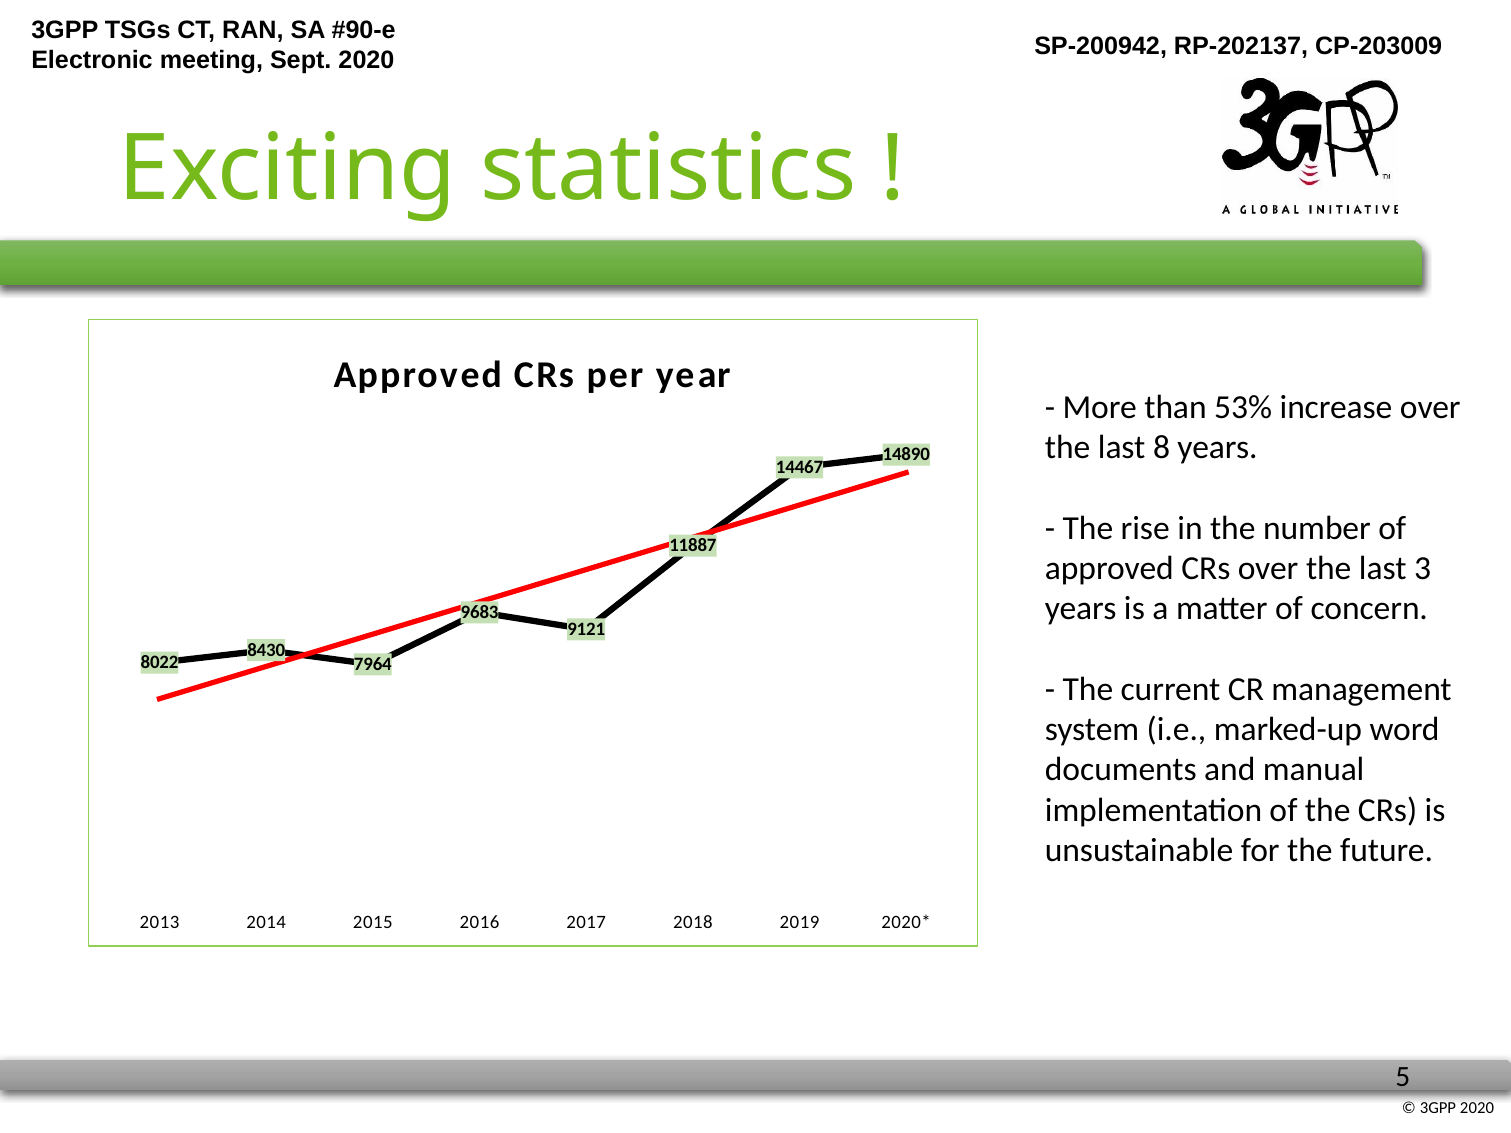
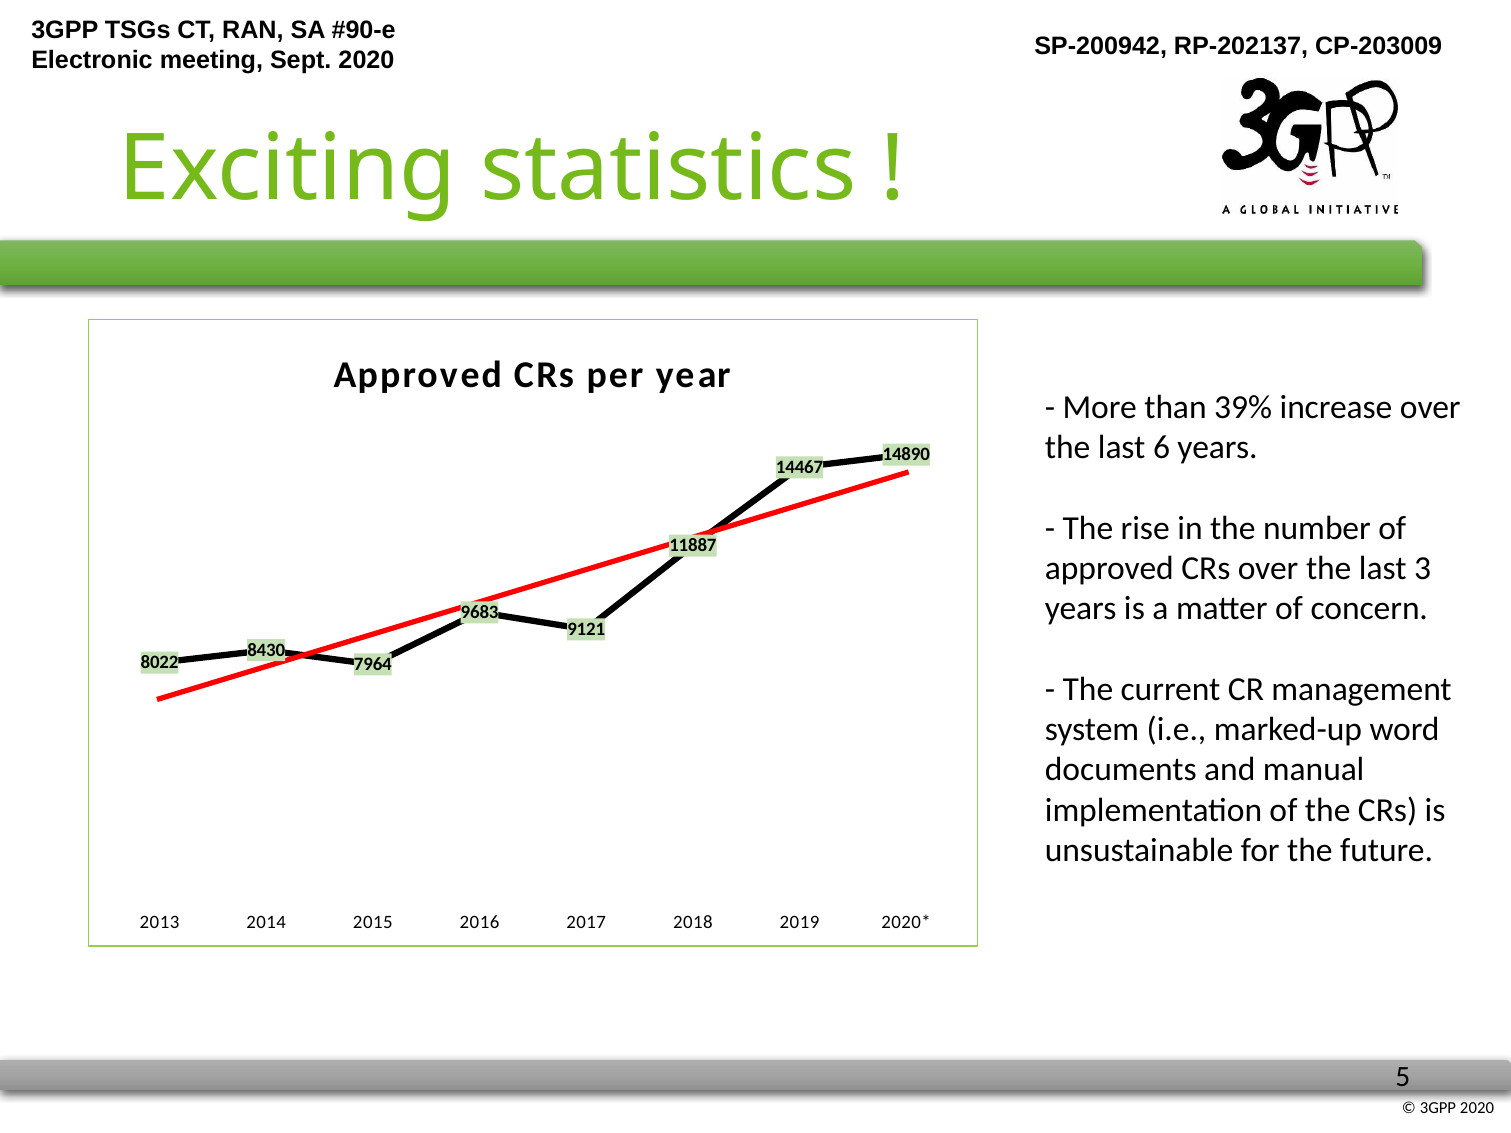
53%: 53% -> 39%
8: 8 -> 6
